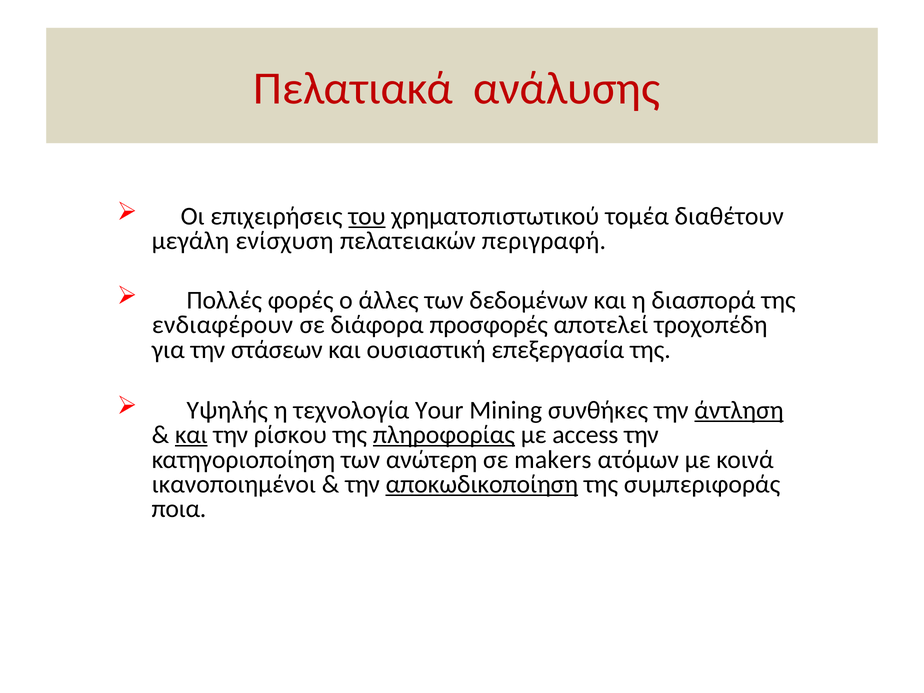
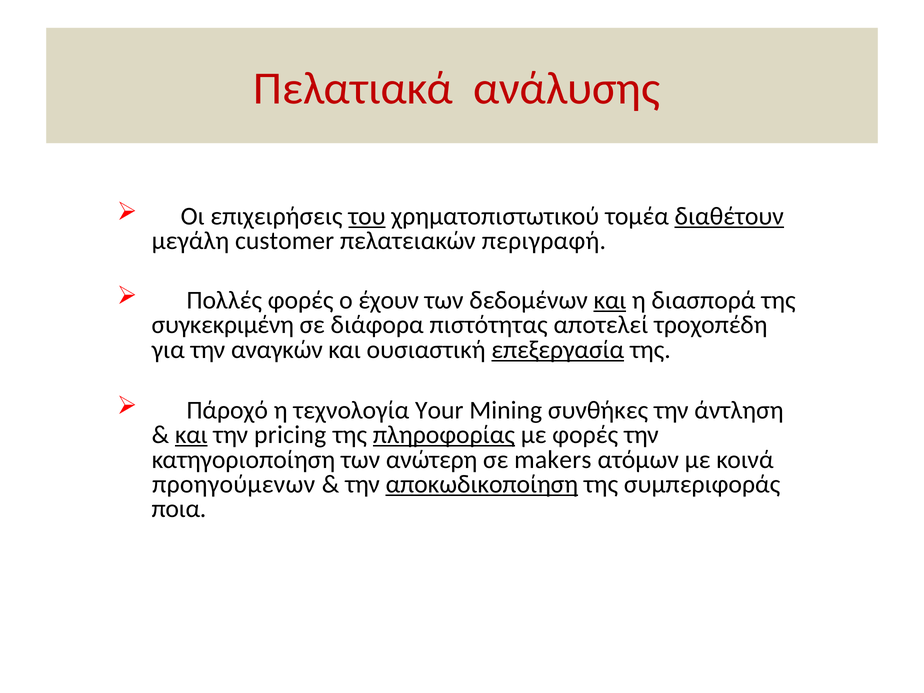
διαθέτουν underline: none -> present
ενίσχυση: ενίσχυση -> customer
άλλες: άλλες -> έχουν
και at (610, 300) underline: none -> present
ενδιαφέρουν: ενδιαφέρουν -> συγκεκριμένη
προσφορές: προσφορές -> πιστότητας
στάσεων: στάσεων -> αναγκών
επεξεργασία underline: none -> present
Υψηλής: Υψηλής -> Πάροχό
άντληση underline: present -> none
ρίσκου: ρίσκου -> pricing
με access: access -> φορές
ικανοποιημένοι: ικανοποιημένοι -> προηγούμενων
